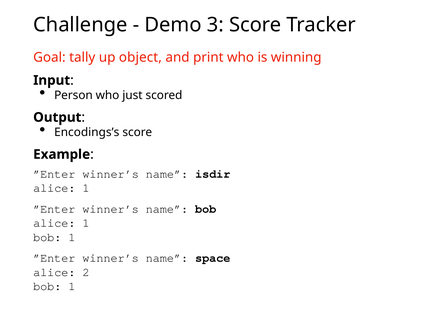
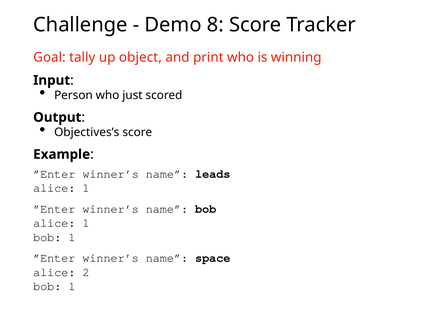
3: 3 -> 8
Encodings’s: Encodings’s -> Objectives’s
isdir: isdir -> leads
